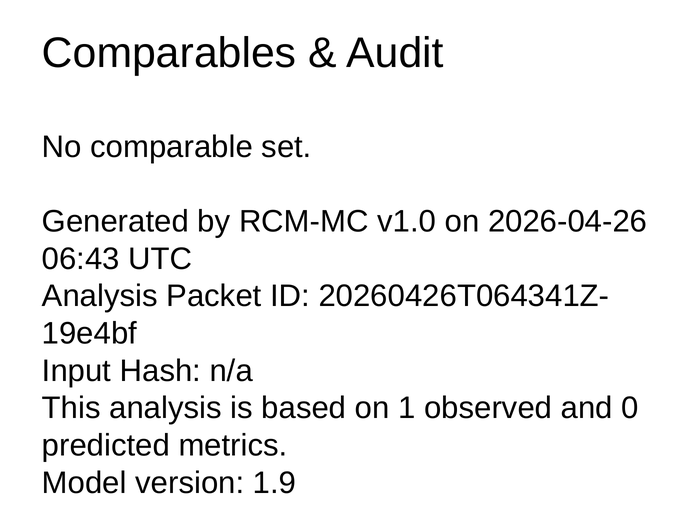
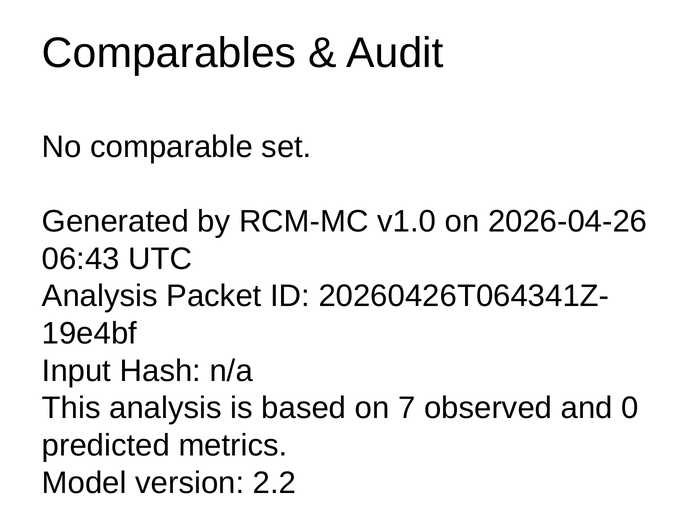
1: 1 -> 7
1.9: 1.9 -> 2.2
